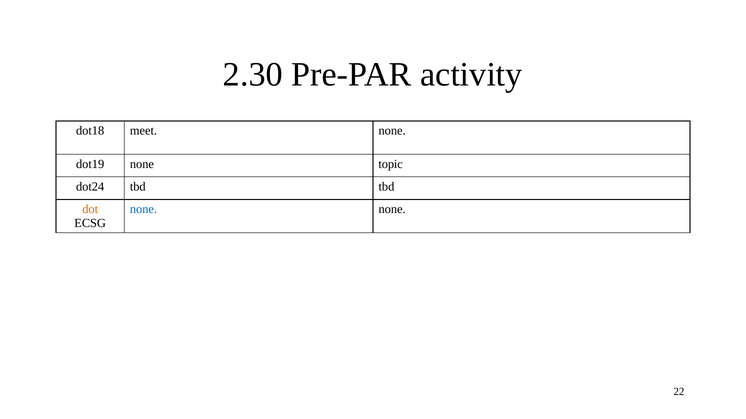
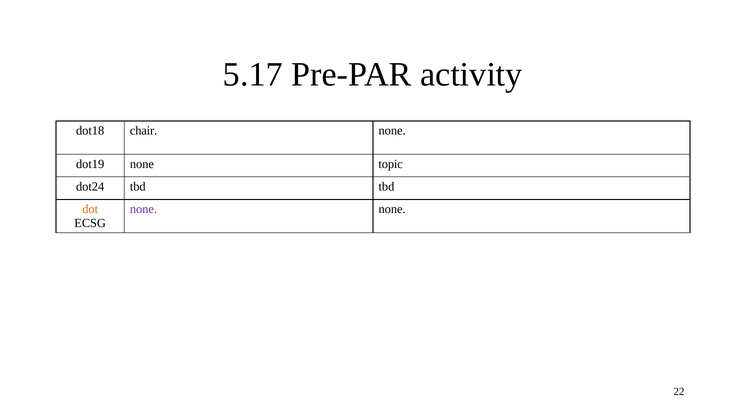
2.30: 2.30 -> 5.17
meet: meet -> chair
none at (143, 210) colour: blue -> purple
